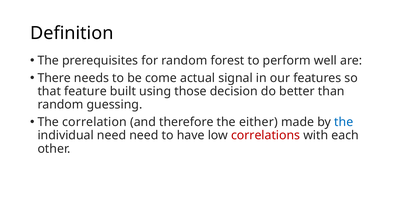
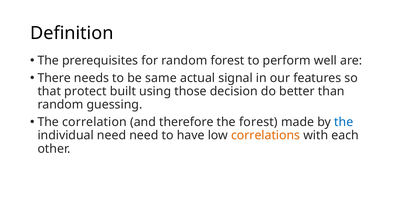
come: come -> same
feature: feature -> protect
the either: either -> forest
correlations colour: red -> orange
